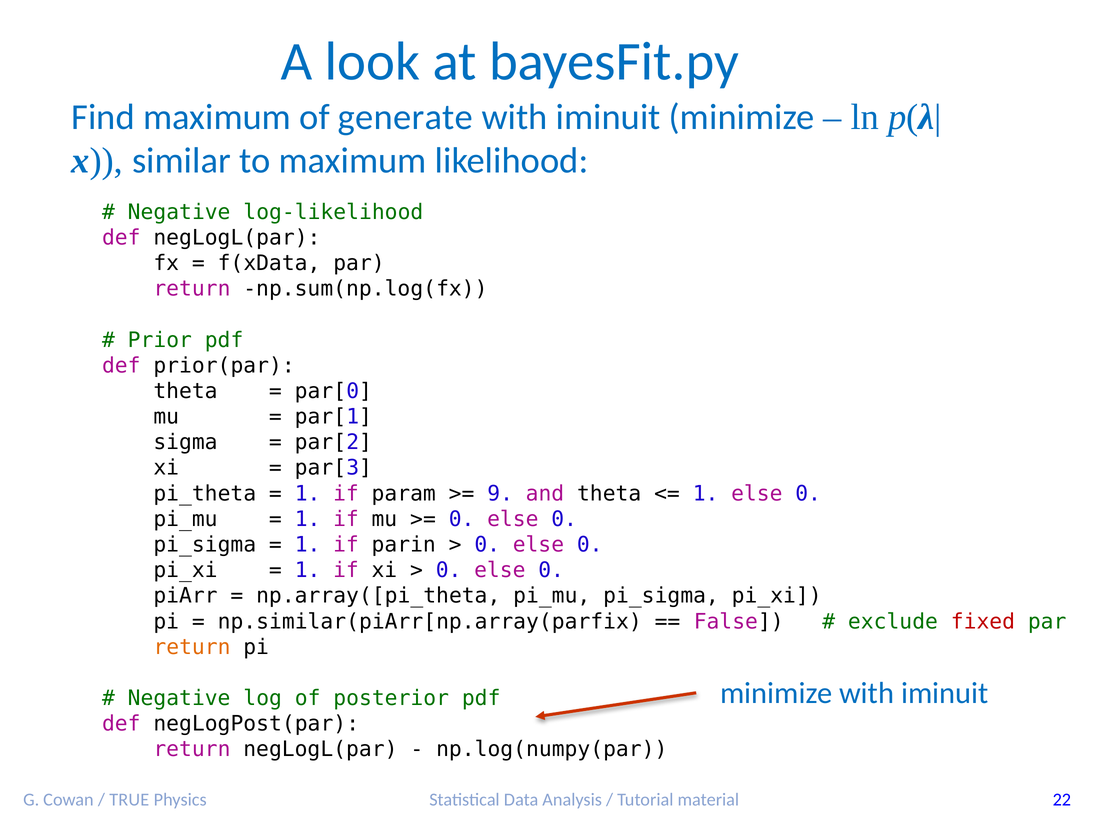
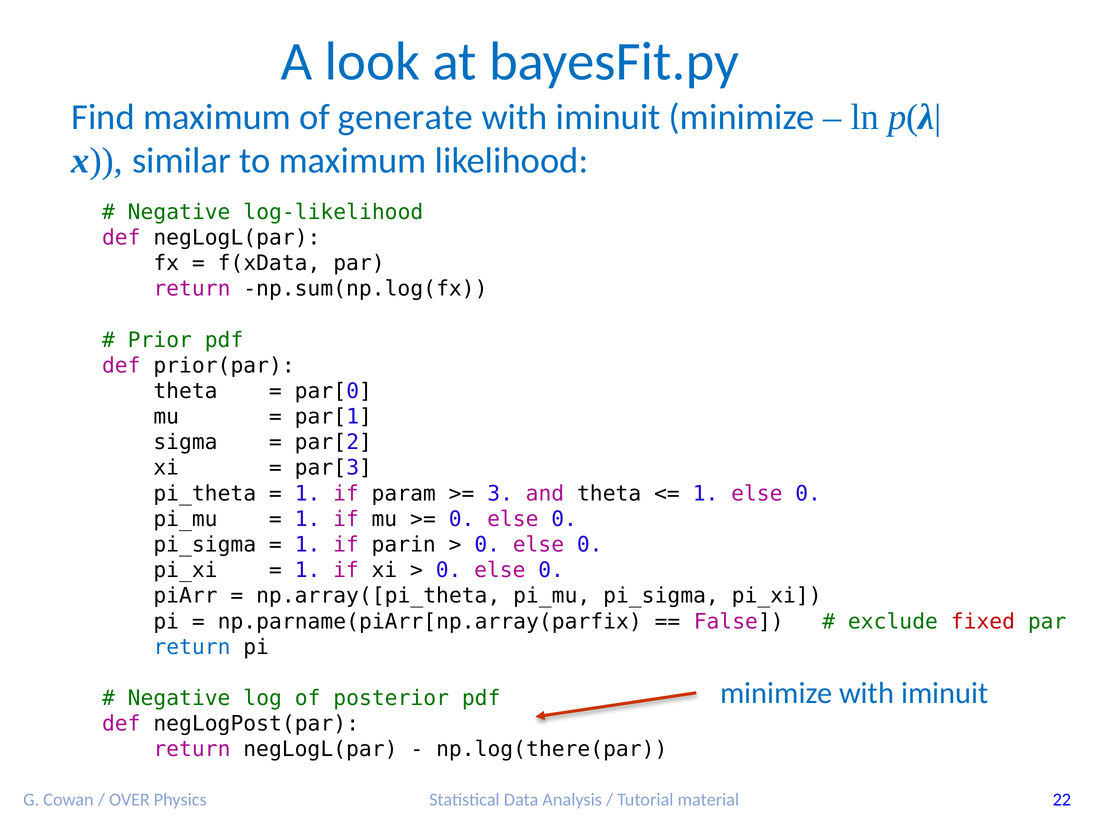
9: 9 -> 3
np.similar(piArr[np.array(parfix: np.similar(piArr[np.array(parfix -> np.parname(piArr[np.array(parfix
return at (192, 647) colour: orange -> blue
np.log(numpy(par: np.log(numpy(par -> np.log(there(par
TRUE: TRUE -> OVER
